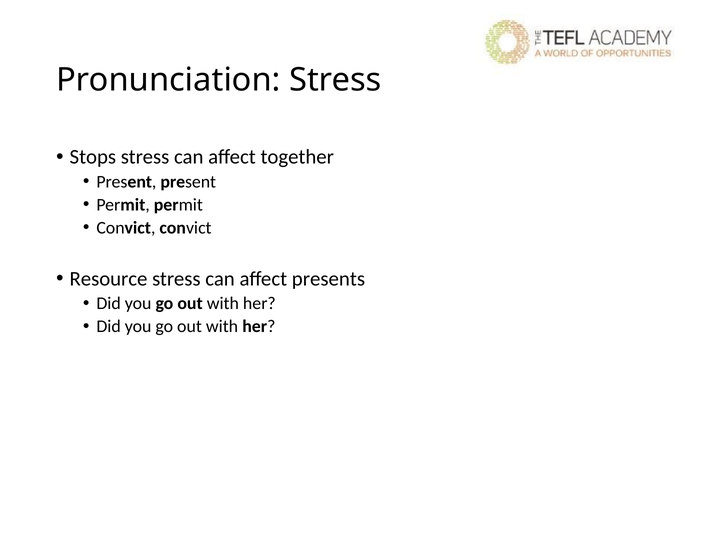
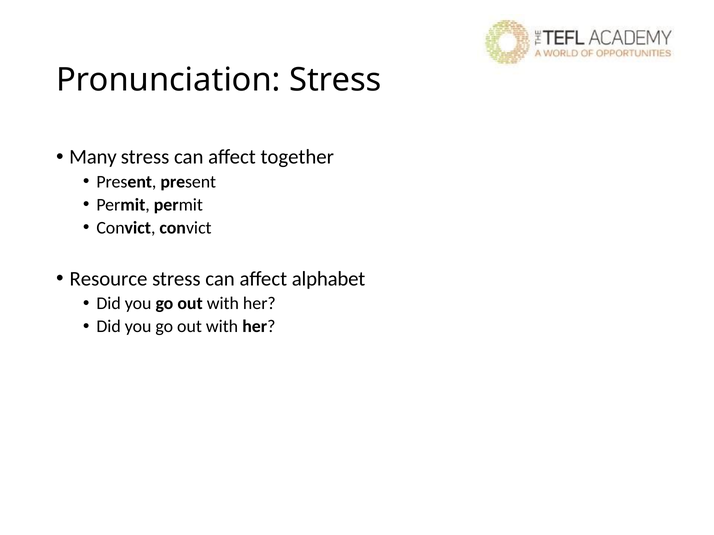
Stops: Stops -> Many
presents: presents -> alphabet
